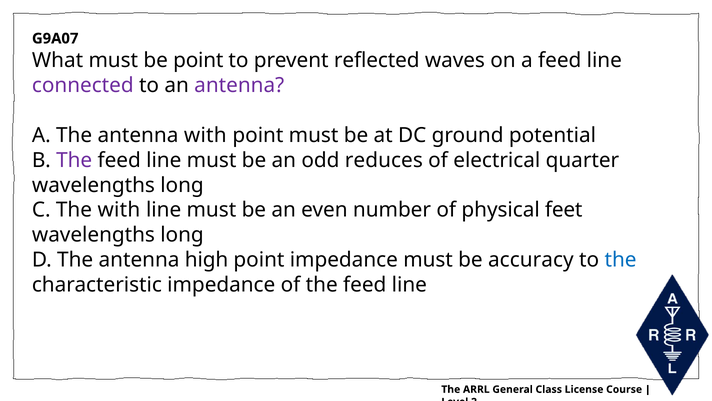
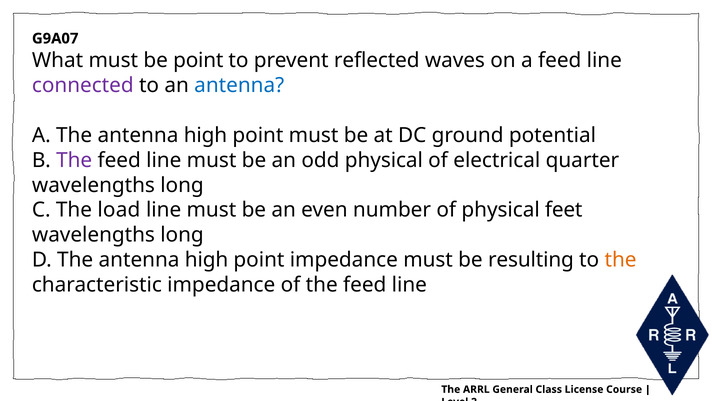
antenna at (239, 85) colour: purple -> blue
A The antenna with: with -> high
odd reduces: reduces -> physical
The with: with -> load
accuracy: accuracy -> resulting
the at (621, 260) colour: blue -> orange
